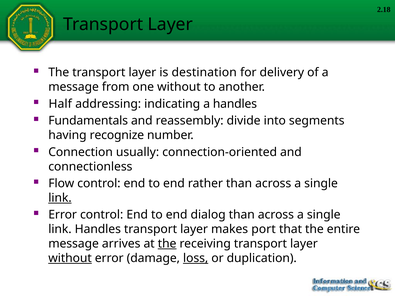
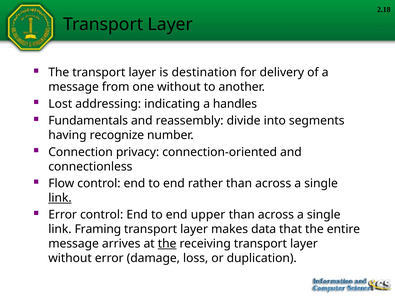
Half: Half -> Lost
usually: usually -> privacy
dialog: dialog -> upper
link Handles: Handles -> Framing
port: port -> data
without at (70, 258) underline: present -> none
loss underline: present -> none
